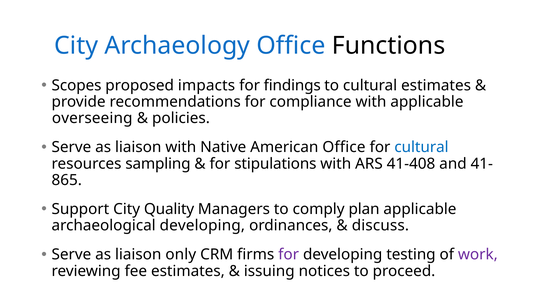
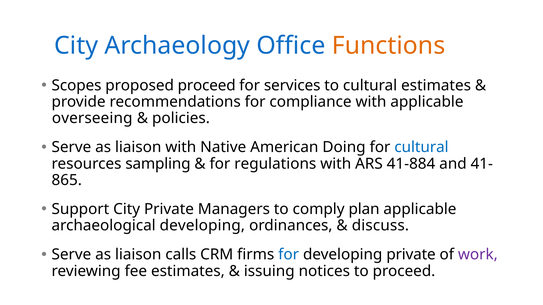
Functions colour: black -> orange
proposed impacts: impacts -> proceed
findings: findings -> services
American Office: Office -> Doing
stipulations: stipulations -> regulations
41-408: 41-408 -> 41-884
City Quality: Quality -> Private
only: only -> calls
for at (289, 255) colour: purple -> blue
developing testing: testing -> private
